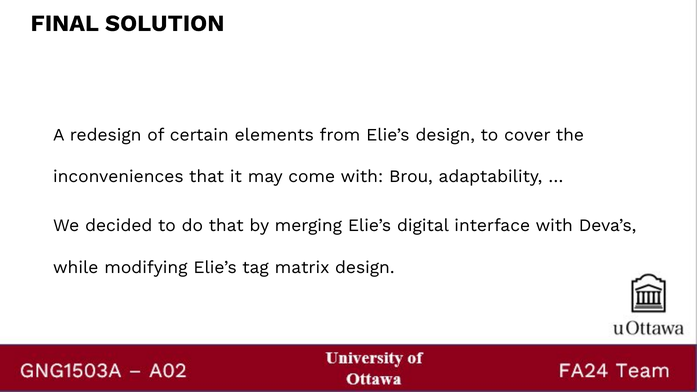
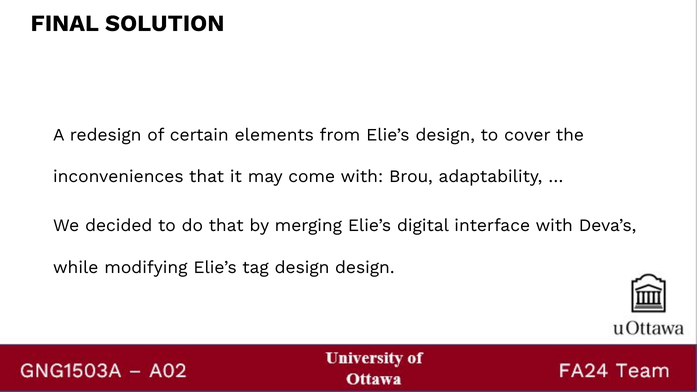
tag matrix: matrix -> design
